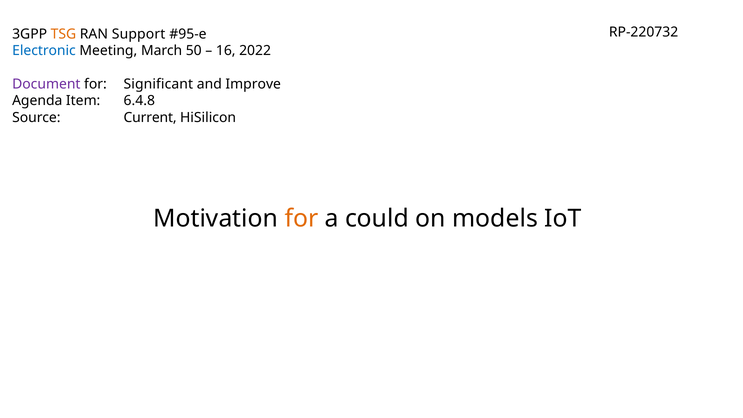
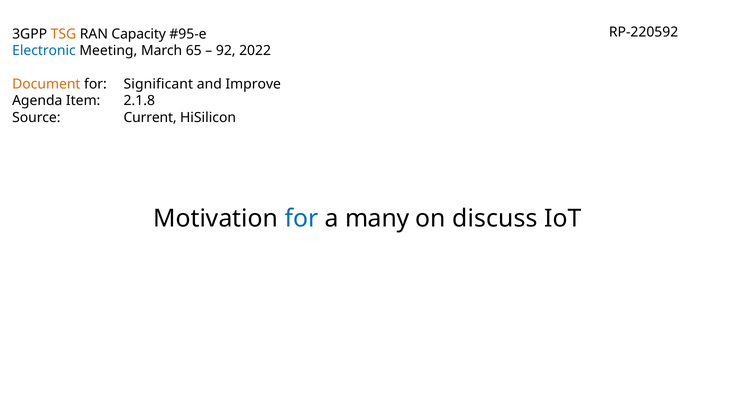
RP-220732: RP-220732 -> RP-220592
Support: Support -> Capacity
50: 50 -> 65
16: 16 -> 92
Document colour: purple -> orange
6.4.8: 6.4.8 -> 2.1.8
for at (301, 218) colour: orange -> blue
could: could -> many
models: models -> discuss
